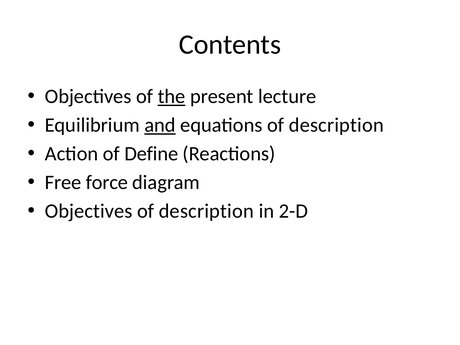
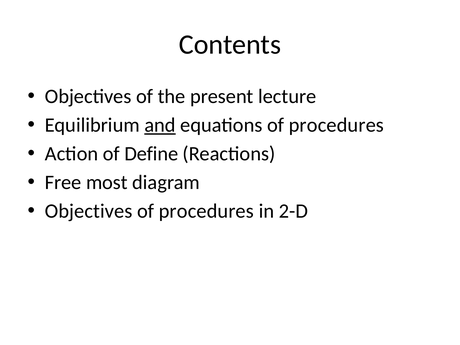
the underline: present -> none
equations of description: description -> procedures
force: force -> most
description at (206, 211): description -> procedures
